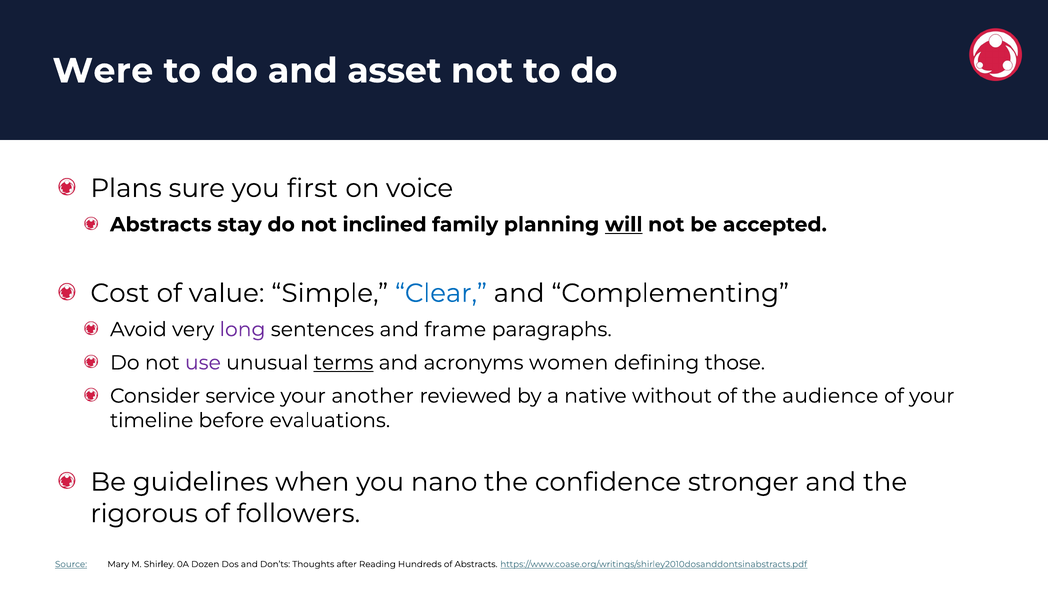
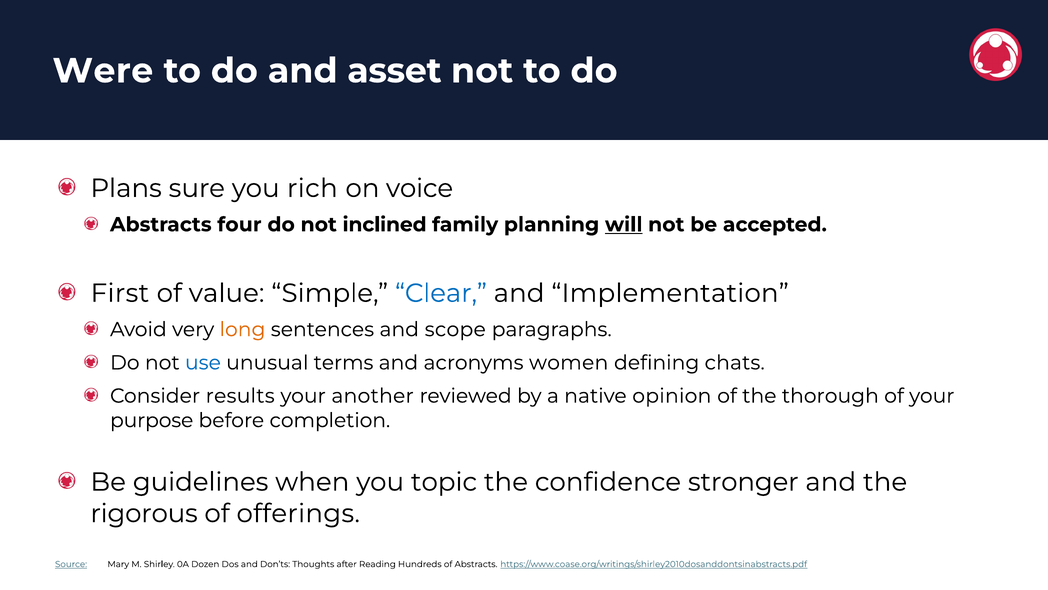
first: first -> rich
stay: stay -> four
Cost: Cost -> First
Complementing: Complementing -> Implementation
long colour: purple -> orange
frame: frame -> scope
use colour: purple -> blue
terms underline: present -> none
those: those -> chats
service: service -> results
without: without -> opinion
audience: audience -> thorough
timeline: timeline -> purpose
evaluations: evaluations -> completion
nano: nano -> topic
followers: followers -> offerings
